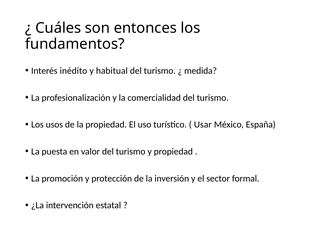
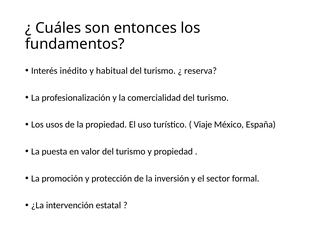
medida: medida -> reserva
Usar: Usar -> Viaje
